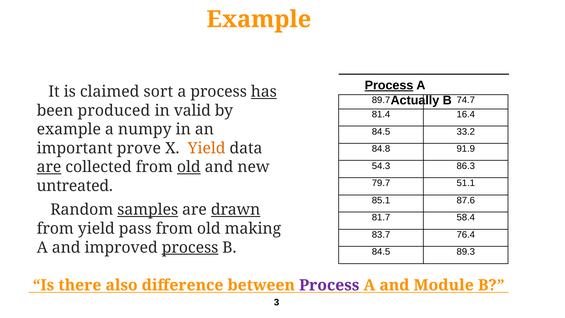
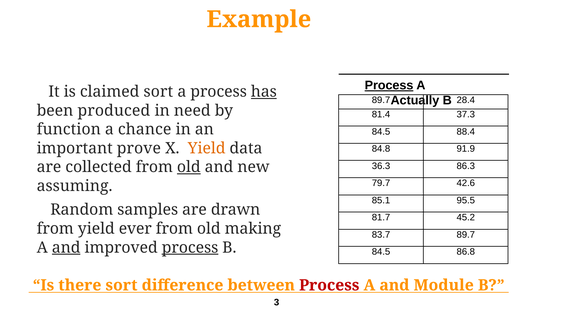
74.7: 74.7 -> 28.4
valid: valid -> need
16.4: 16.4 -> 37.3
example at (69, 129): example -> function
numpy: numpy -> chance
33.2: 33.2 -> 88.4
54.3: 54.3 -> 36.3
are at (49, 167) underline: present -> none
51.1: 51.1 -> 42.6
untreated: untreated -> assuming
87.6: 87.6 -> 95.5
samples underline: present -> none
drawn underline: present -> none
58.4: 58.4 -> 45.2
pass: pass -> ever
83.7 76.4: 76.4 -> 89.7
and at (66, 247) underline: none -> present
89.3: 89.3 -> 86.8
there also: also -> sort
Process at (329, 285) colour: purple -> red
